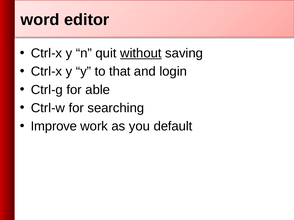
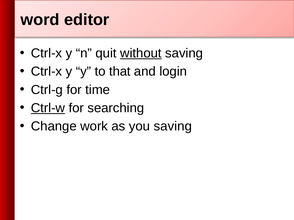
able: able -> time
Ctrl-w underline: none -> present
Improve: Improve -> Change
you default: default -> saving
